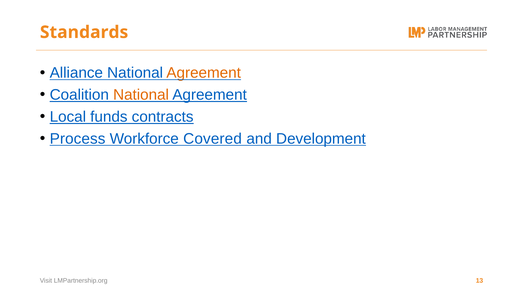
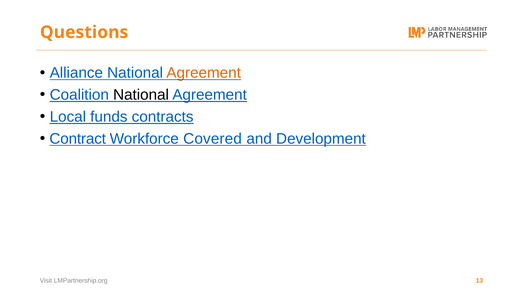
Standards: Standards -> Questions
National at (141, 95) colour: orange -> black
Process: Process -> Contract
